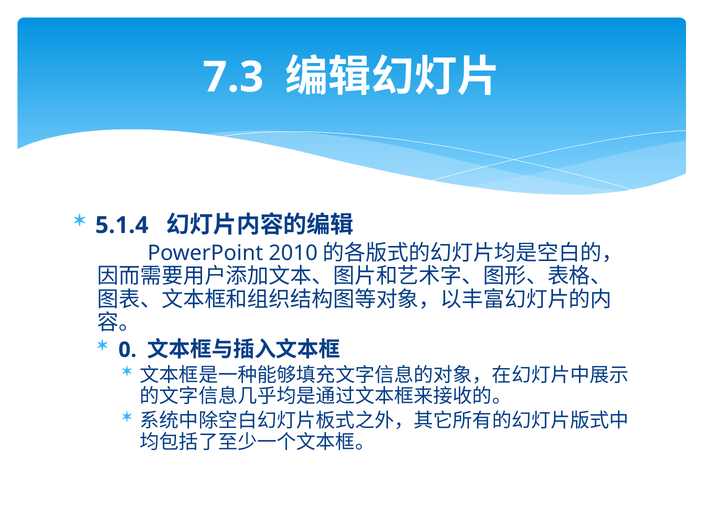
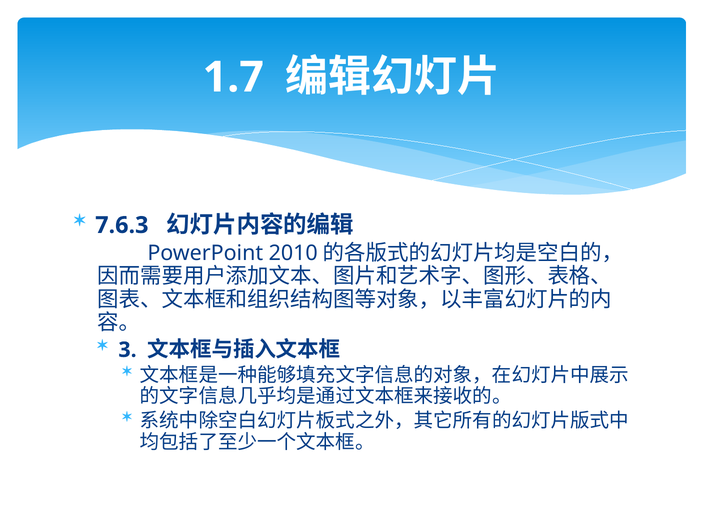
7.3: 7.3 -> 1.7
5.1.4: 5.1.4 -> 7.6.3
0: 0 -> 3
